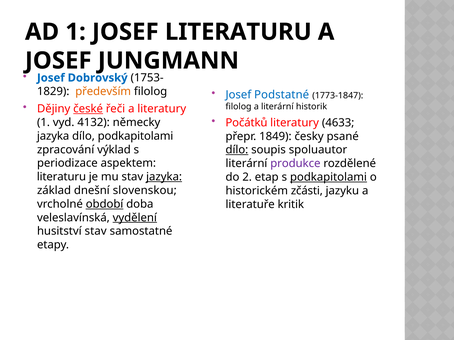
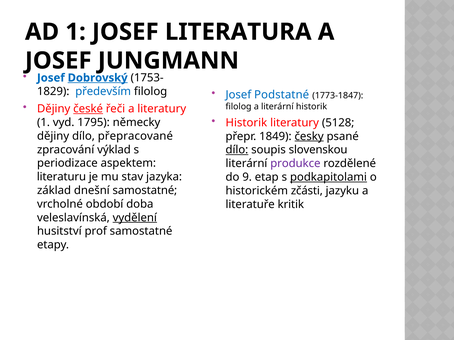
JOSEF LITERATURU: LITERATURU -> LITERATURA
Dobrovský underline: none -> present
především colour: orange -> blue
Počátků at (246, 123): Počátků -> Historik
4633: 4633 -> 5128
4132: 4132 -> 1795
jazyka at (53, 136): jazyka -> dějiny
dílo podkapitolami: podkapitolami -> přepracované
česky underline: none -> present
spoluautor: spoluautor -> slovenskou
jazyka at (164, 177) underline: present -> none
2: 2 -> 9
dnešní slovenskou: slovenskou -> samostatné
období underline: present -> none
husitství stav: stav -> prof
